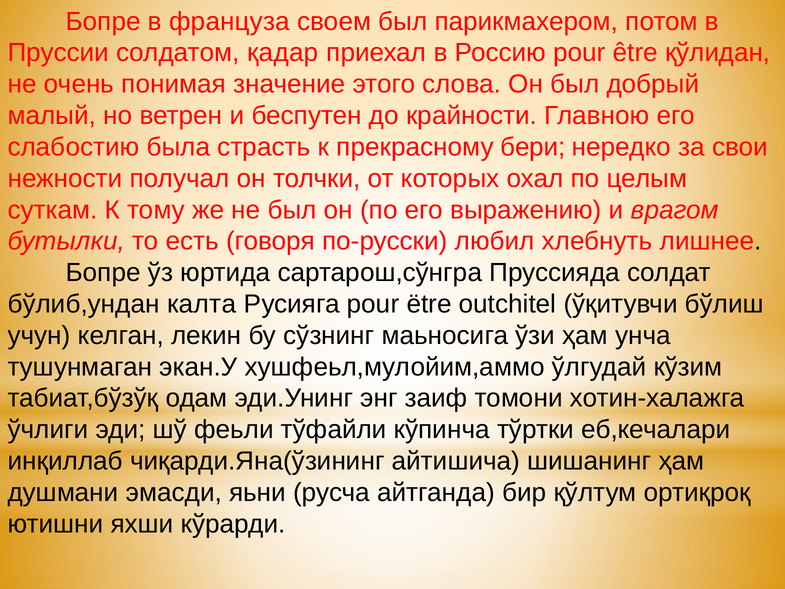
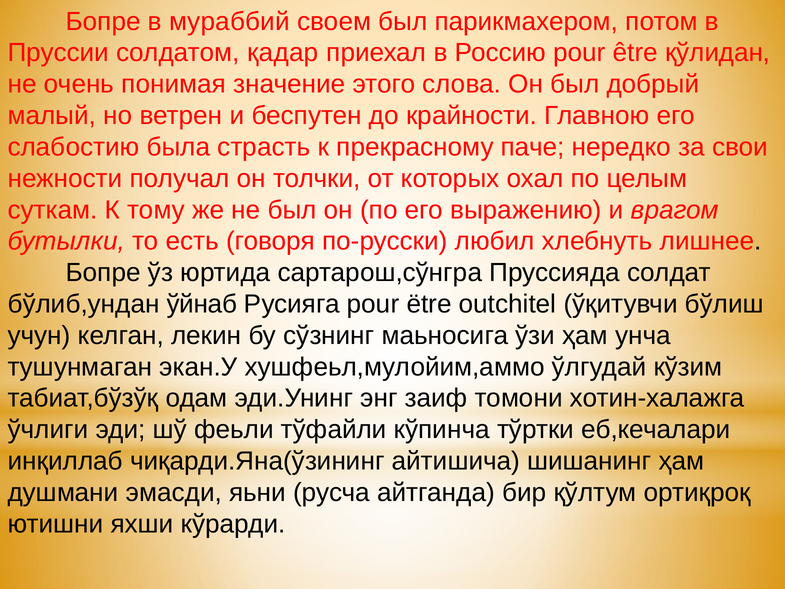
француза: француза -> мураббий
бери: бери -> паче
калта: калта -> ўйнаб
